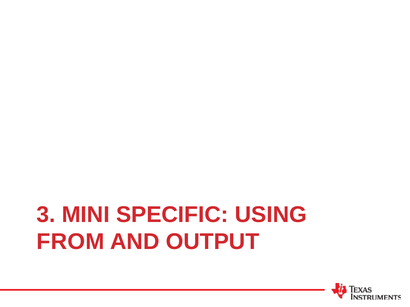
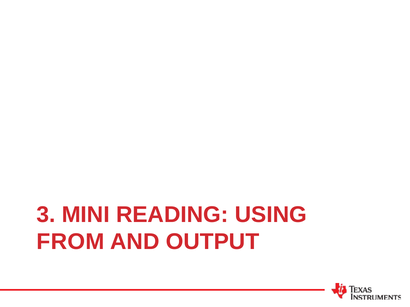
SPECIFIC: SPECIFIC -> READING
